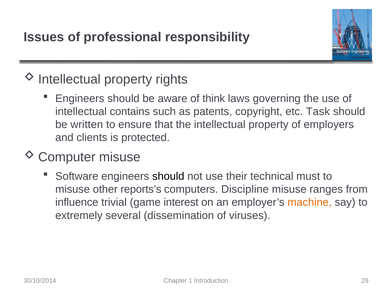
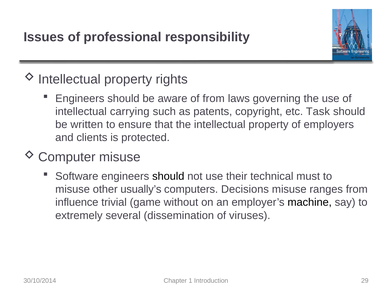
of think: think -> from
contains: contains -> carrying
reports’s: reports’s -> usually’s
Discipline: Discipline -> Decisions
interest: interest -> without
machine colour: orange -> black
